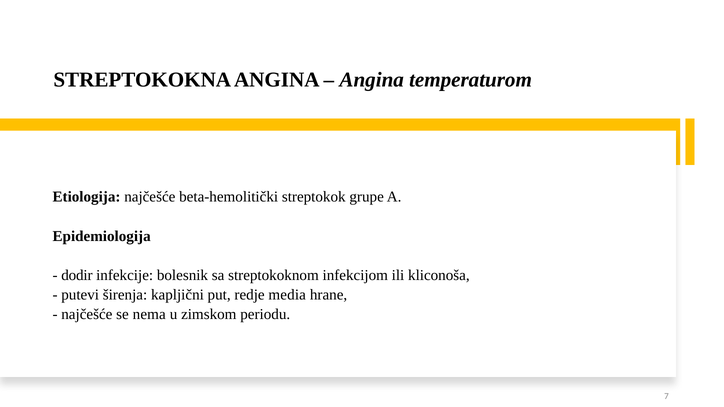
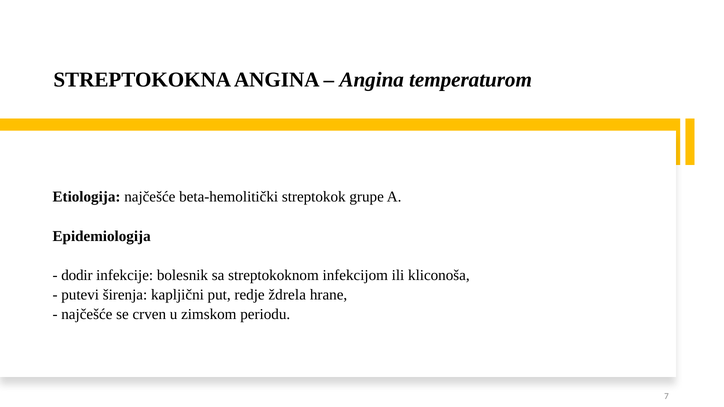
media: media -> ždrela
nema: nema -> crven
